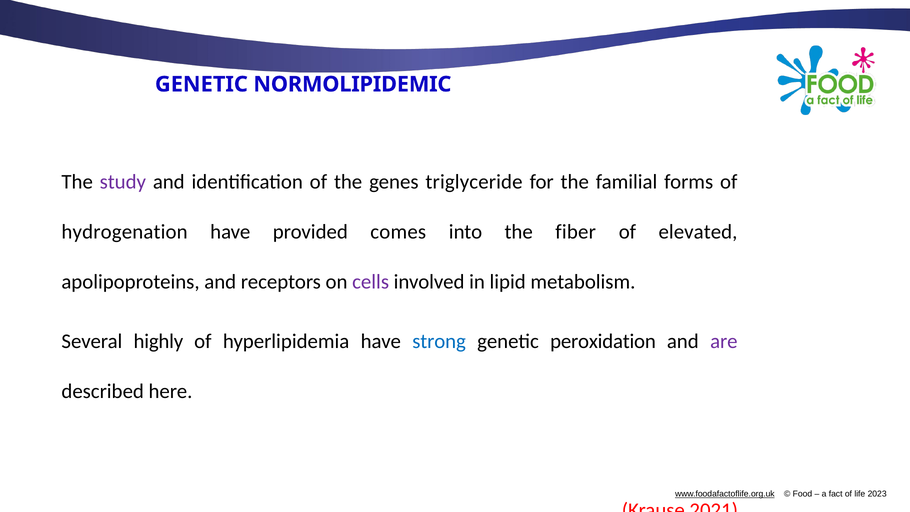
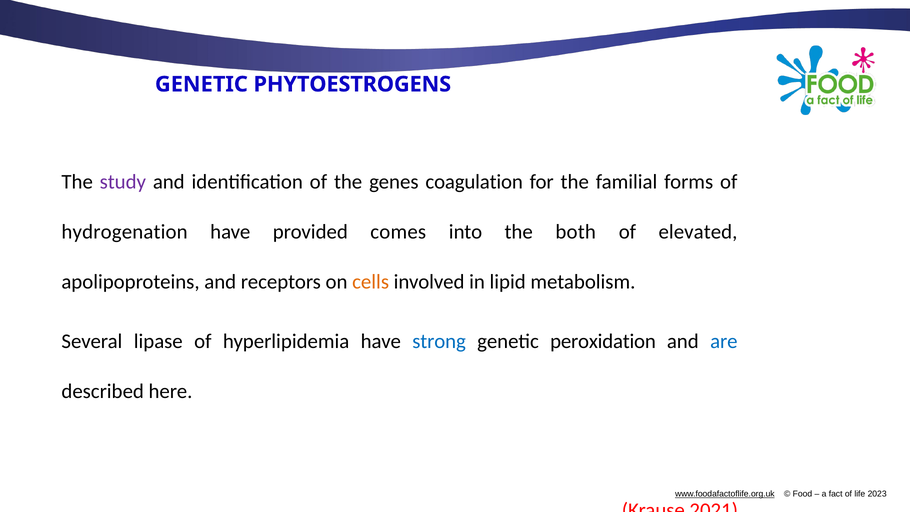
NORMOLIPIDEMIC: NORMOLIPIDEMIC -> PHYTOESTROGENS
triglyceride: triglyceride -> coagulation
fiber: fiber -> both
cells colour: purple -> orange
highly: highly -> lipase
are colour: purple -> blue
